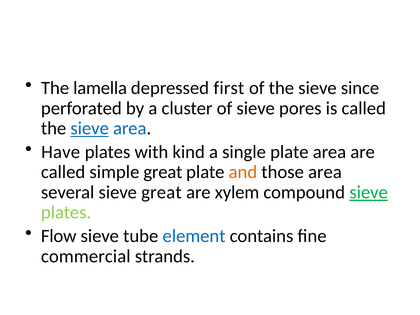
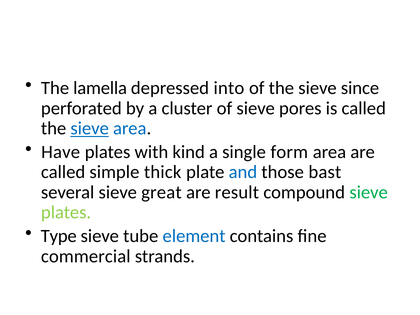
first: first -> into
single plate: plate -> form
simple great: great -> thick
and colour: orange -> blue
those area: area -> bast
xylem: xylem -> result
sieve at (369, 192) underline: present -> none
Flow: Flow -> Type
